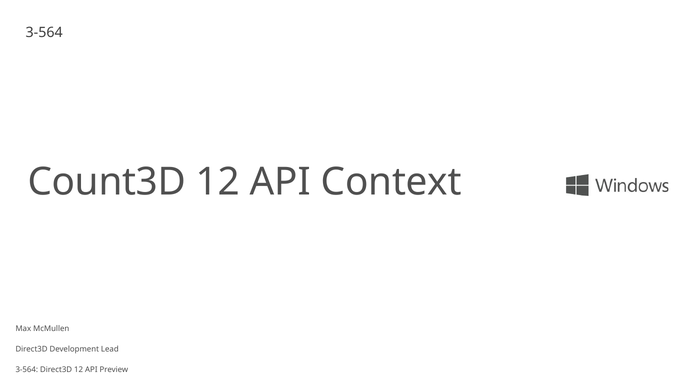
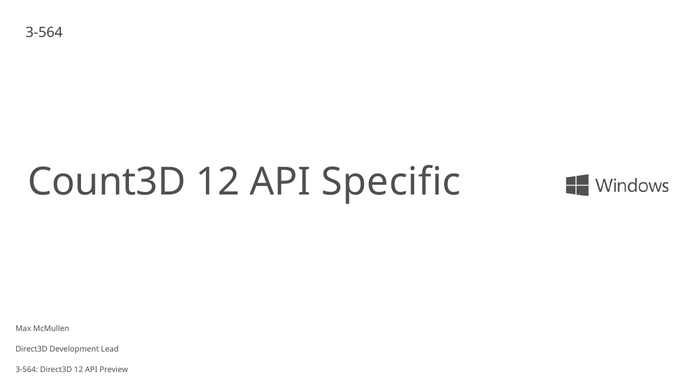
Context: Context -> Specific
